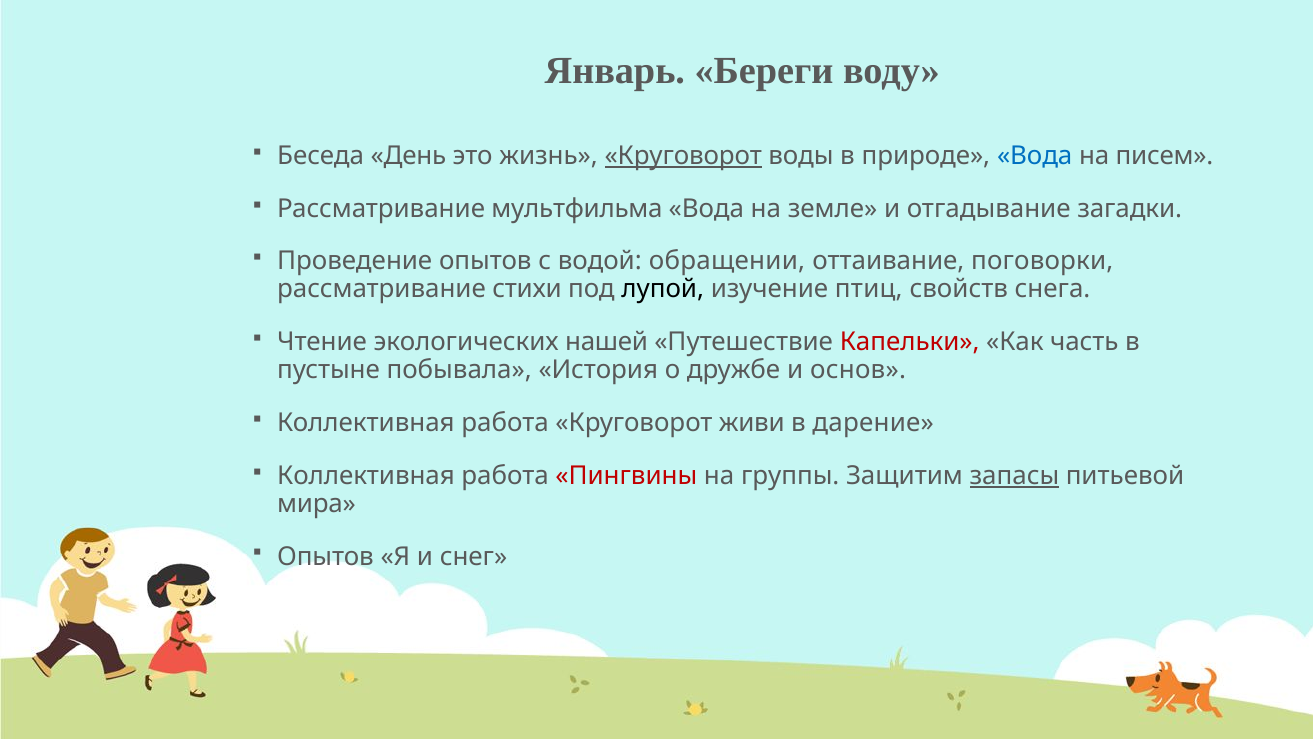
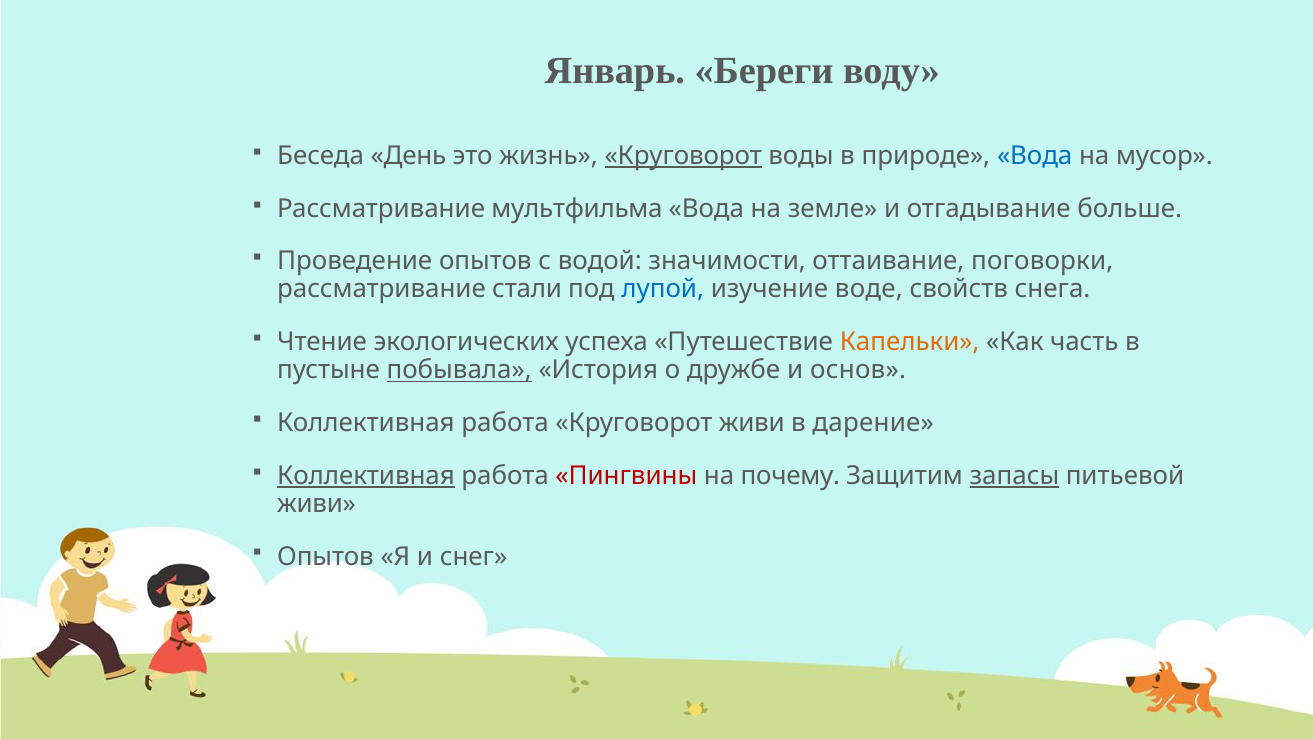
писем: писем -> мусор
загадки: загадки -> больше
обращении: обращении -> значимости
стихи: стихи -> стали
лупой colour: black -> blue
птиц: птиц -> воде
нашей: нашей -> успеха
Капельки colour: red -> orange
побывала underline: none -> present
Коллективная at (366, 475) underline: none -> present
группы: группы -> почему
мира at (316, 503): мира -> живи
